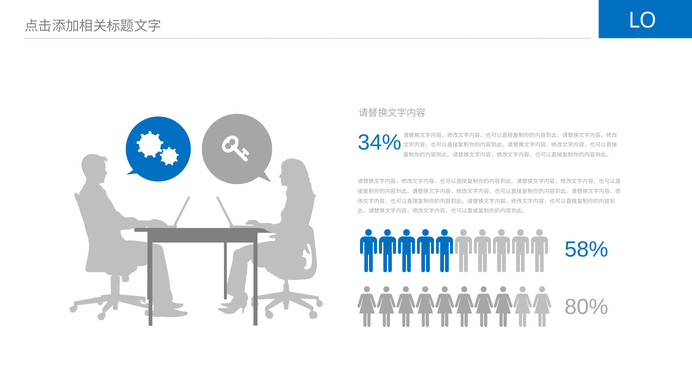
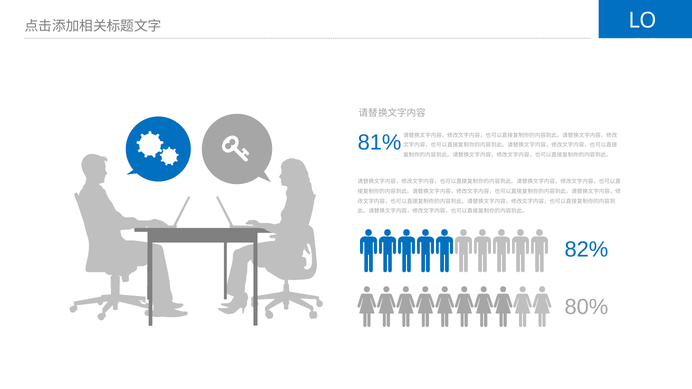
34%: 34% -> 81%
58%: 58% -> 82%
